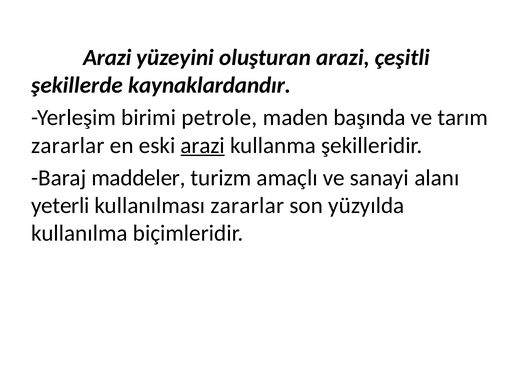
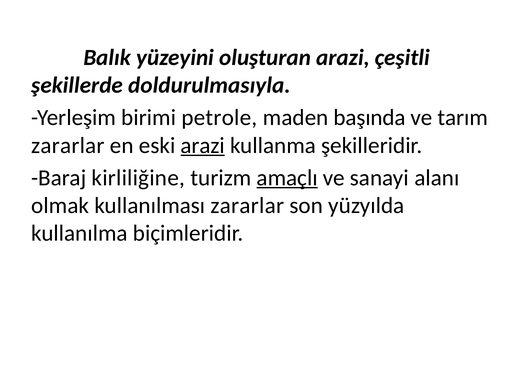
Arazi at (107, 58): Arazi -> Balık
kaynaklardandır: kaynaklardandır -> doldurulmasıyla
maddeler: maddeler -> kirliliğine
amaçlı underline: none -> present
yeterli: yeterli -> olmak
